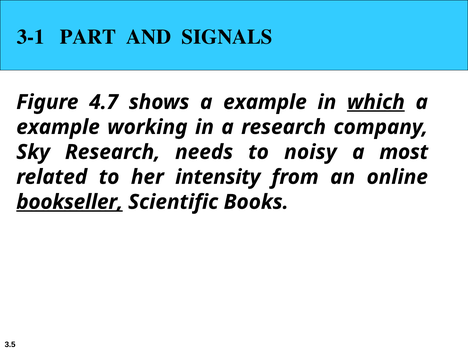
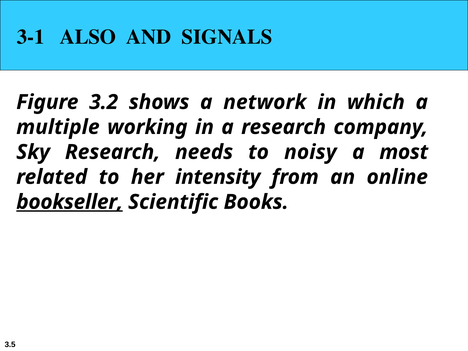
PART: PART -> ALSO
4.7: 4.7 -> 3.2
shows a example: example -> network
which underline: present -> none
example at (58, 127): example -> multiple
